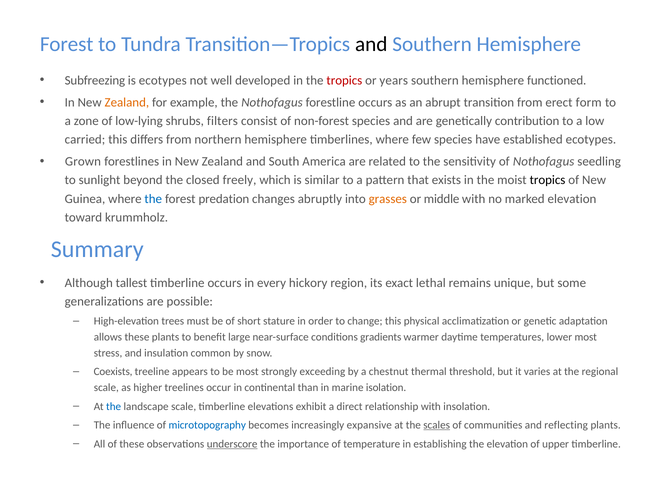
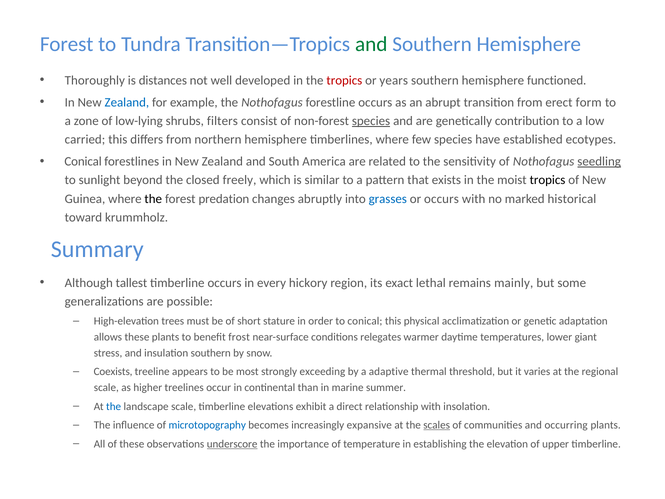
and at (371, 44) colour: black -> green
Subfreezing: Subfreezing -> Thoroughly
is ecotypes: ecotypes -> distances
Zealand at (127, 102) colour: orange -> blue
species at (371, 121) underline: none -> present
Grown at (83, 161): Grown -> Conical
seedling underline: none -> present
the at (153, 199) colour: blue -> black
grasses colour: orange -> blue
or middle: middle -> occurs
marked elevation: elevation -> historical
unique: unique -> mainly
to change: change -> conical
large: large -> frost
gradients: gradients -> relegates
lower most: most -> giant
insulation common: common -> southern
chestnut: chestnut -> adaptive
isolation: isolation -> summer
reflecting: reflecting -> occurring
